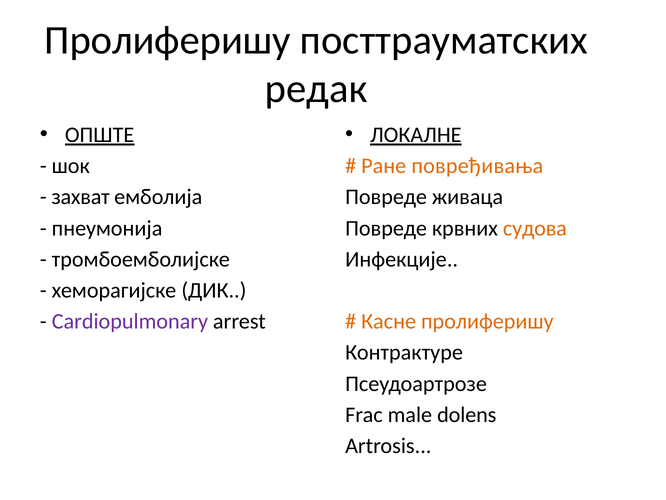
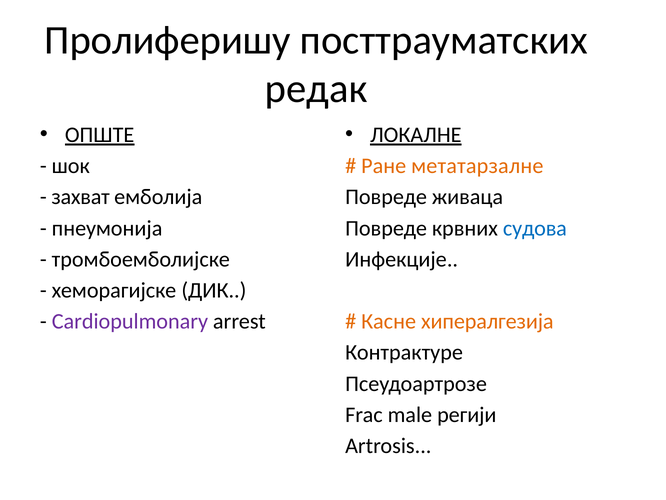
повређивања: повређивања -> метатарзалне
судова colour: orange -> blue
Касне пролиферишу: пролиферишу -> хипералгезија
dolens: dolens -> регији
